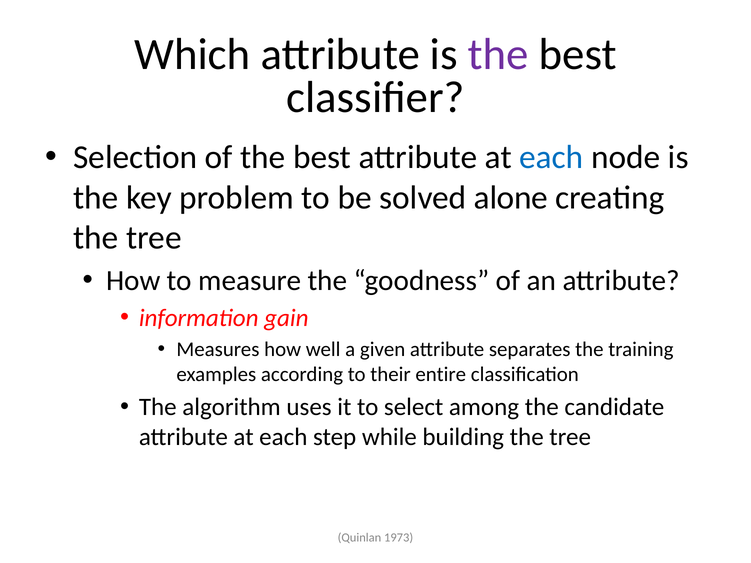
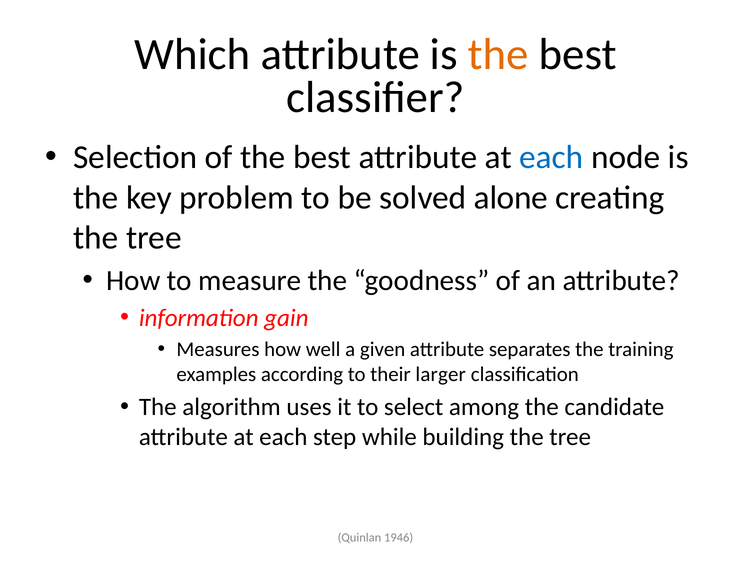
the at (498, 55) colour: purple -> orange
entire: entire -> larger
1973: 1973 -> 1946
